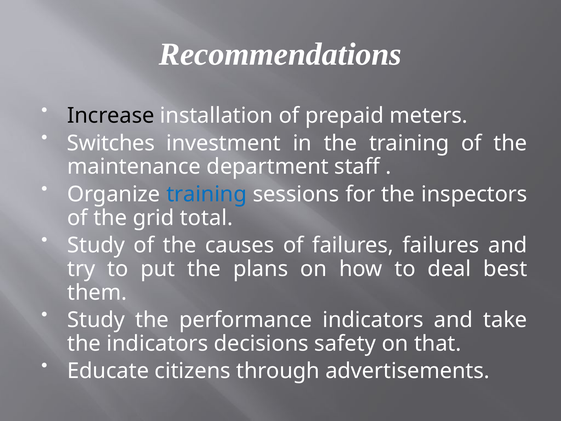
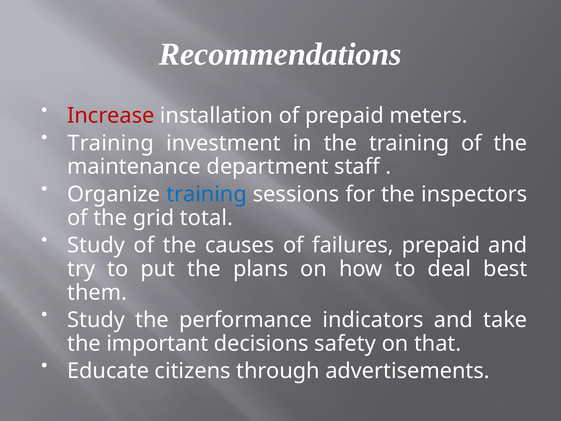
Increase colour: black -> red
Switches at (111, 143): Switches -> Training
failures failures: failures -> prepaid
the indicators: indicators -> important
